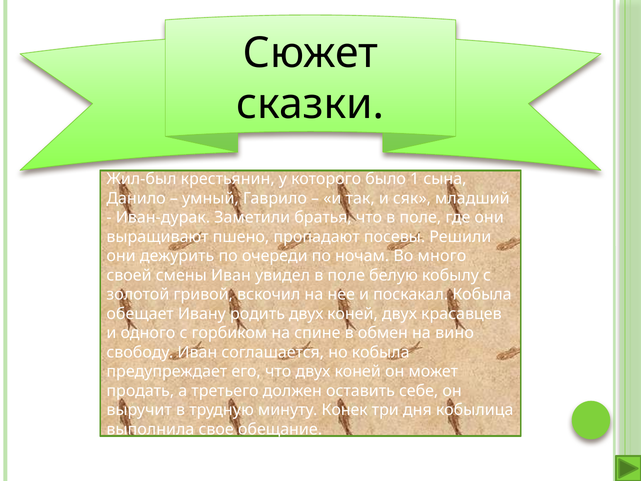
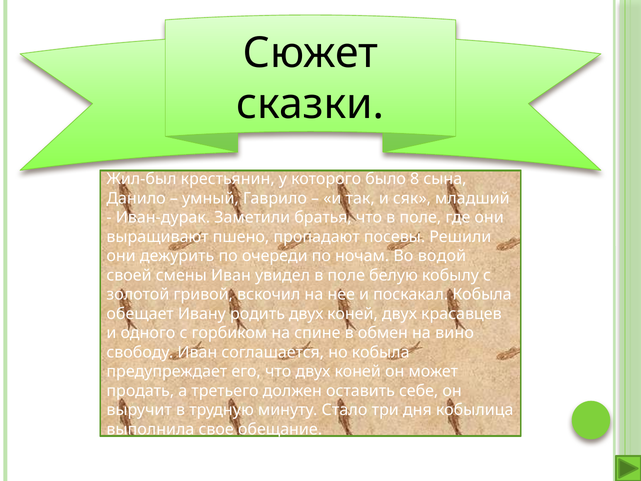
1: 1 -> 8
много: много -> водой
Конек: Конек -> Стало
